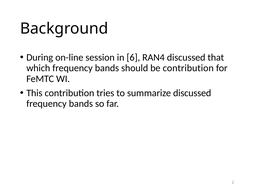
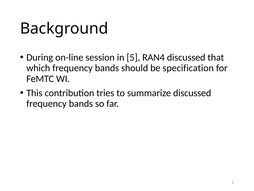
6: 6 -> 5
be contribution: contribution -> specification
